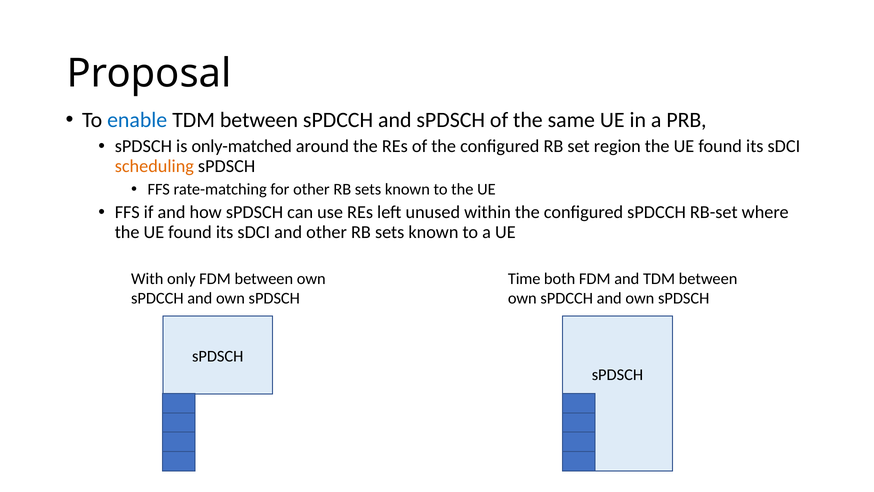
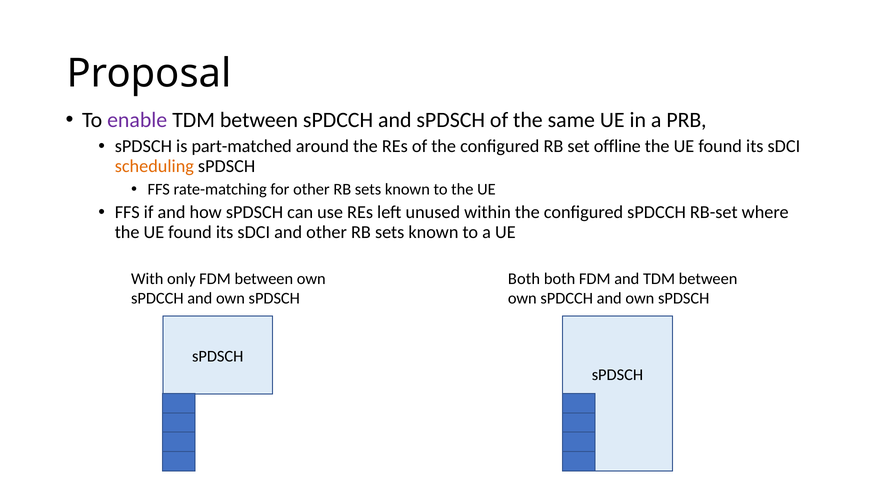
enable colour: blue -> purple
only-matched: only-matched -> part-matched
region: region -> offline
Time at (524, 278): Time -> Both
